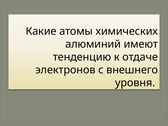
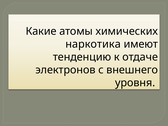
алюминий: алюминий -> наркотика
